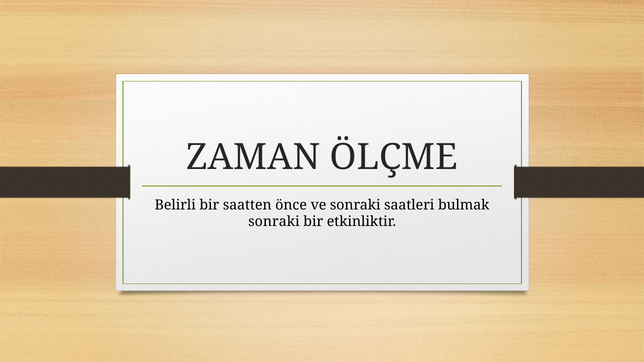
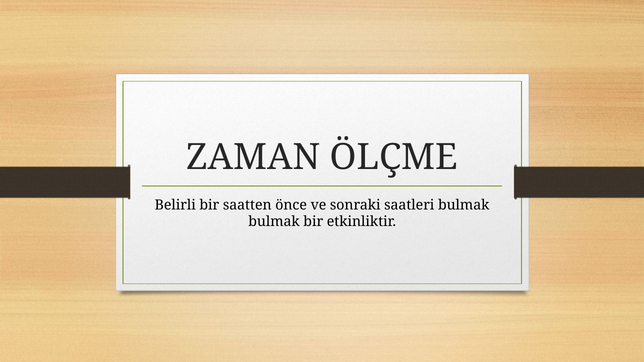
sonraki at (274, 222): sonraki -> bulmak
